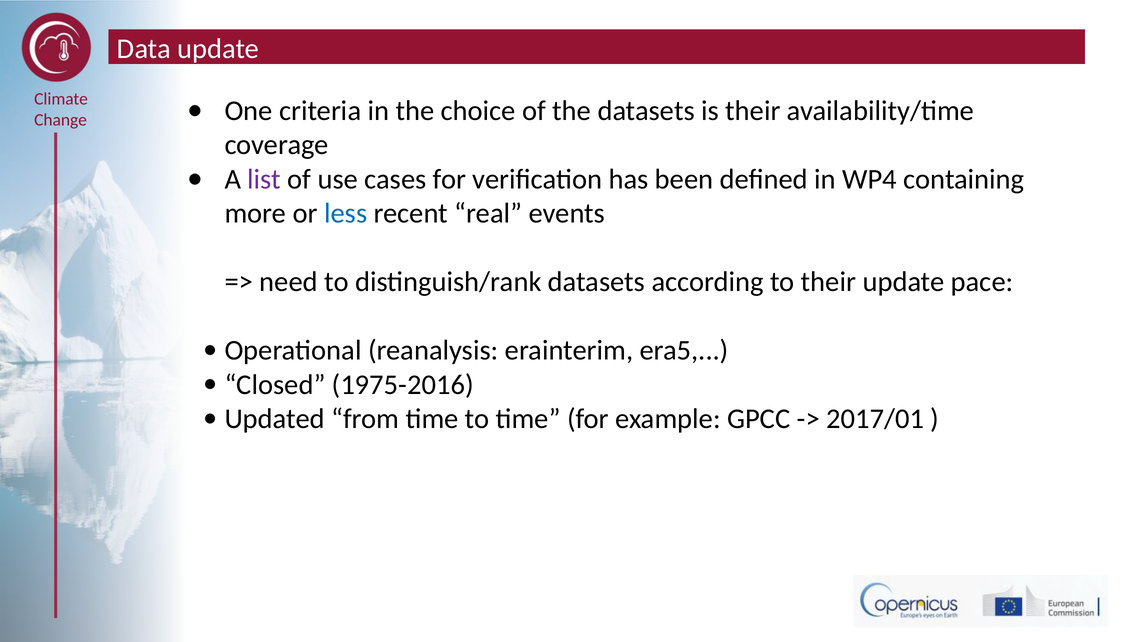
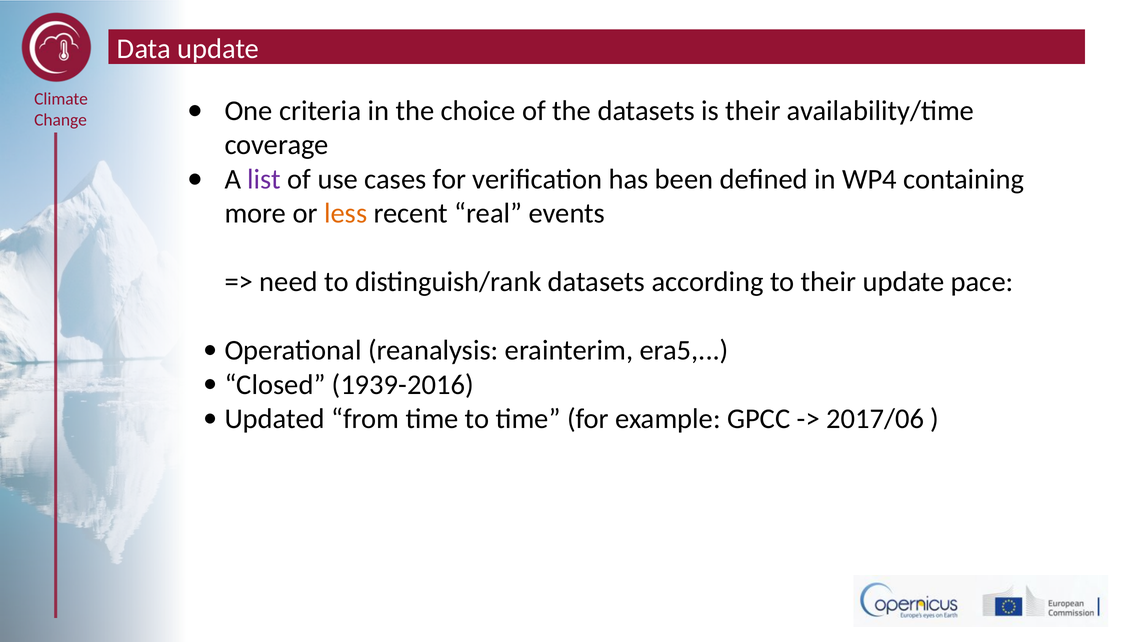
less colour: blue -> orange
1975-2016: 1975-2016 -> 1939-2016
2017/01: 2017/01 -> 2017/06
